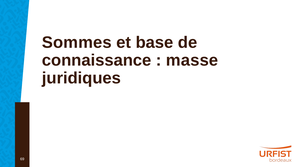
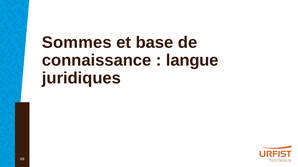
masse: masse -> langue
